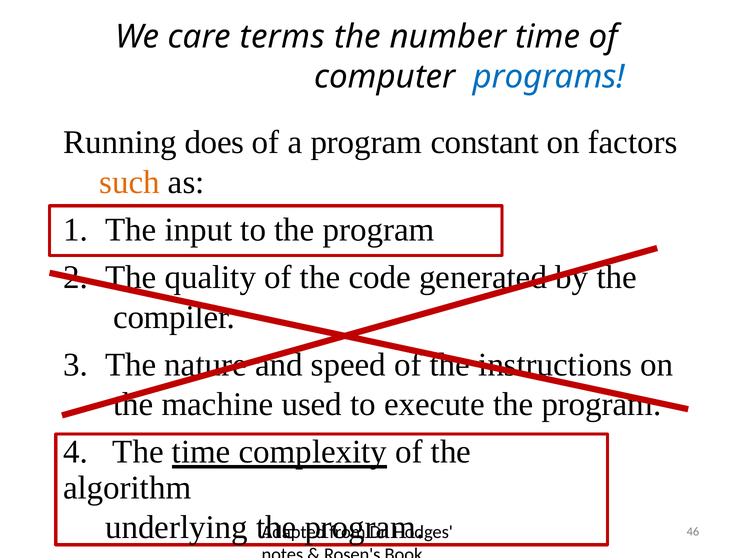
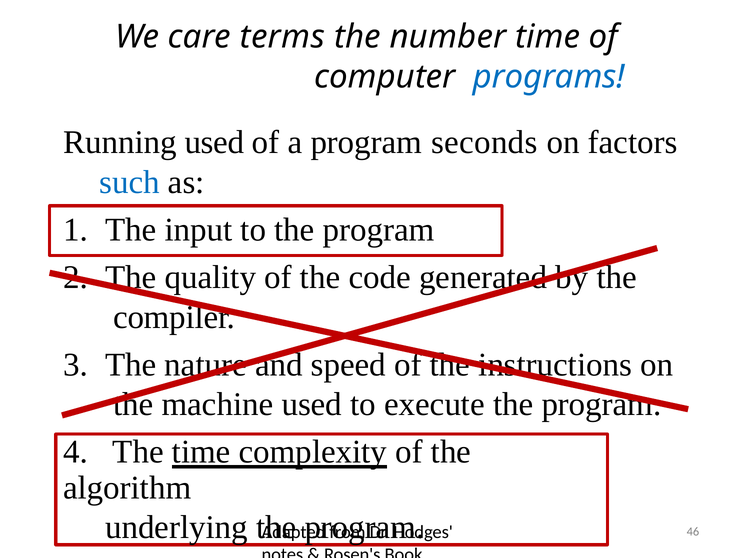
Running does: does -> used
constant: constant -> seconds
such colour: orange -> blue
